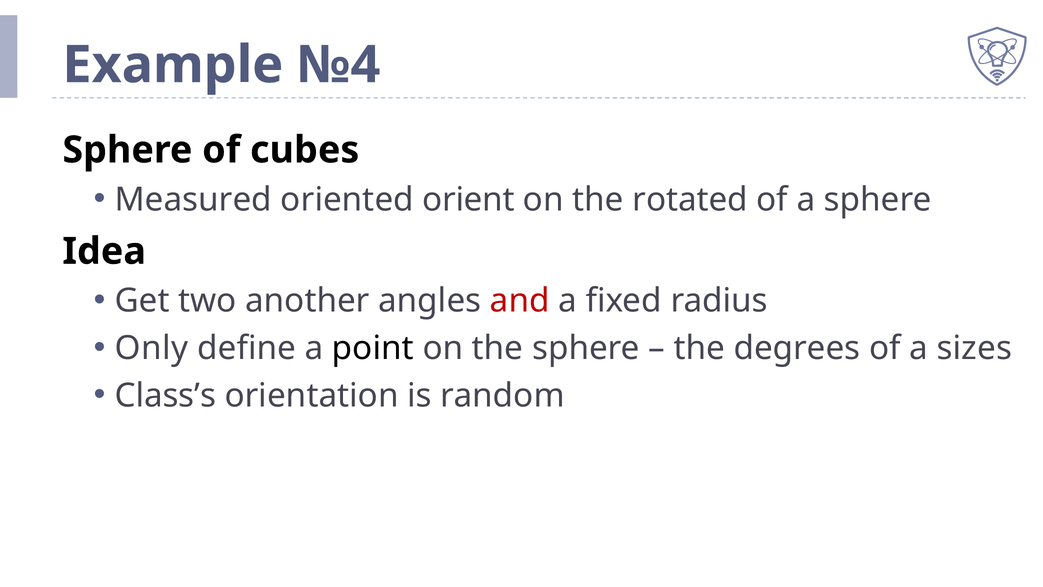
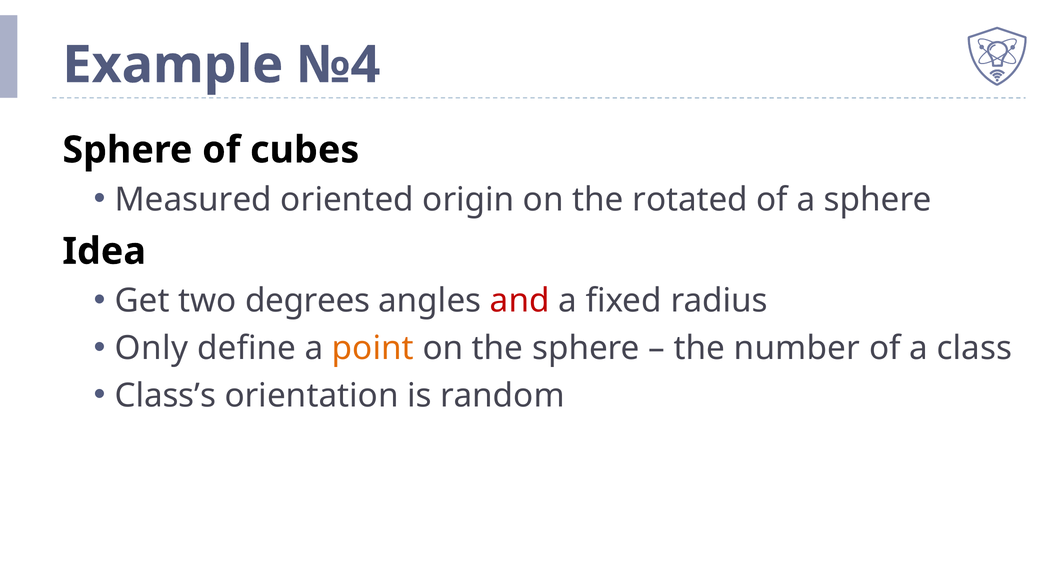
orient: orient -> origin
another: another -> degrees
point colour: black -> orange
degrees: degrees -> number
sizes: sizes -> class
